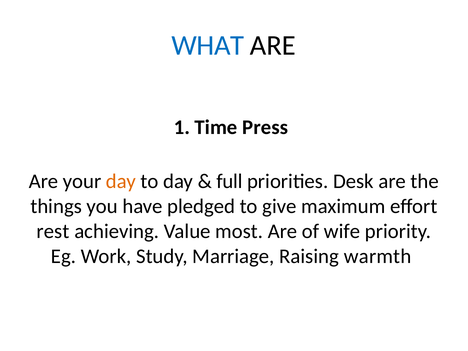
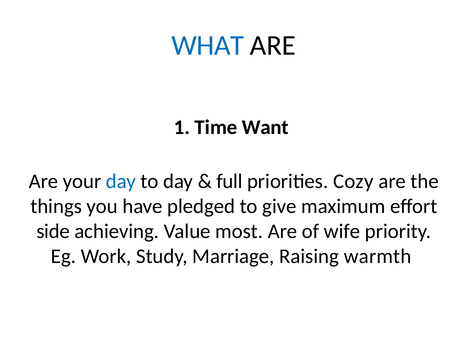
Press: Press -> Want
day at (121, 181) colour: orange -> blue
Desk: Desk -> Cozy
rest: rest -> side
